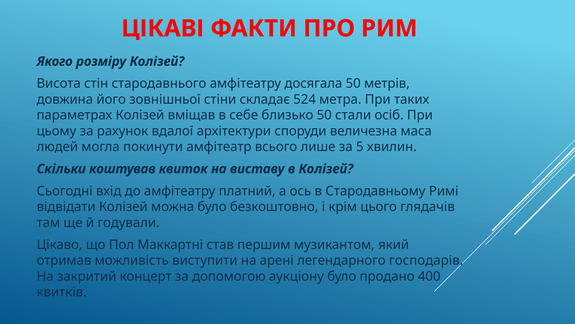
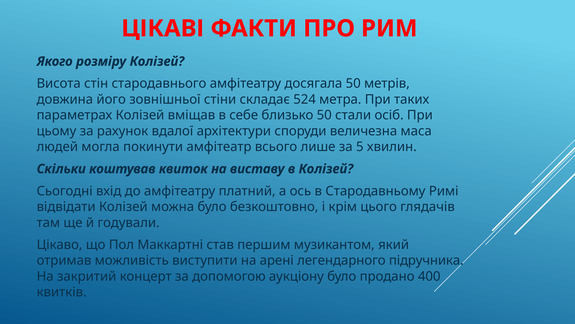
господарів: господарів -> підручника
